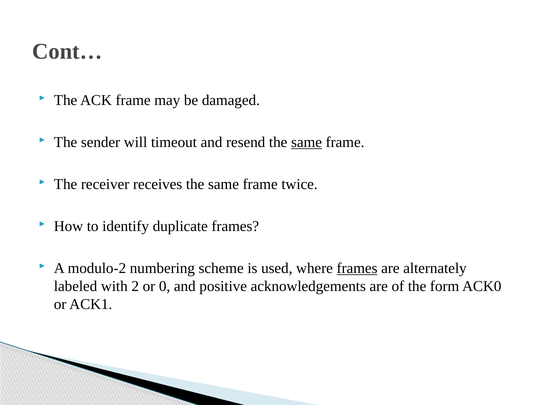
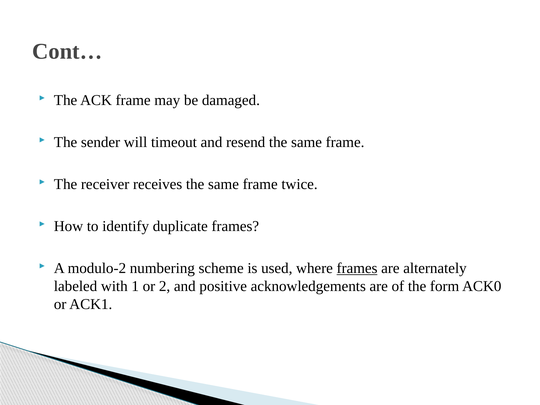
same at (306, 142) underline: present -> none
2: 2 -> 1
0: 0 -> 2
